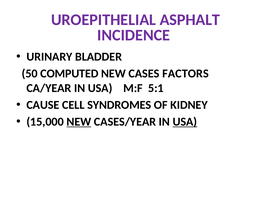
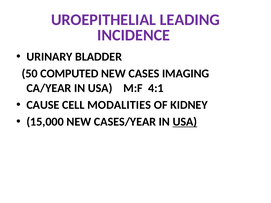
ASPHALT: ASPHALT -> LEADING
FACTORS: FACTORS -> IMAGING
5:1: 5:1 -> 4:1
SYNDROMES: SYNDROMES -> MODALITIES
NEW at (79, 122) underline: present -> none
